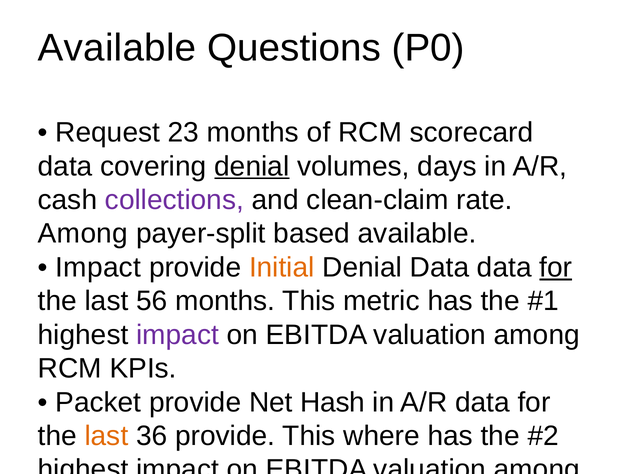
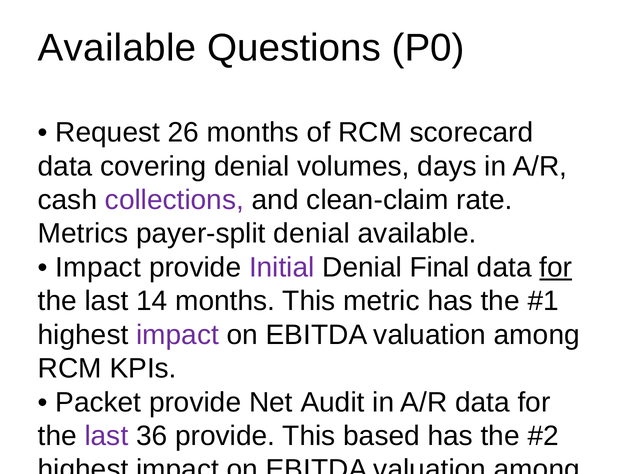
23: 23 -> 26
denial at (252, 166) underline: present -> none
Among at (83, 234): Among -> Metrics
payer-split based: based -> denial
Initial colour: orange -> purple
Denial Data: Data -> Final
56: 56 -> 14
Hash: Hash -> Audit
last at (106, 436) colour: orange -> purple
where: where -> based
